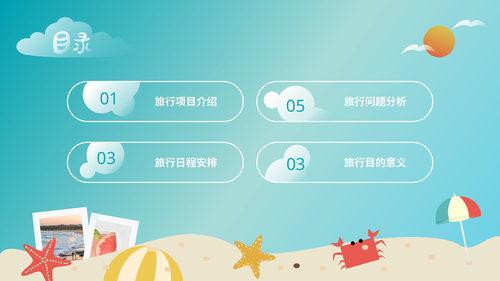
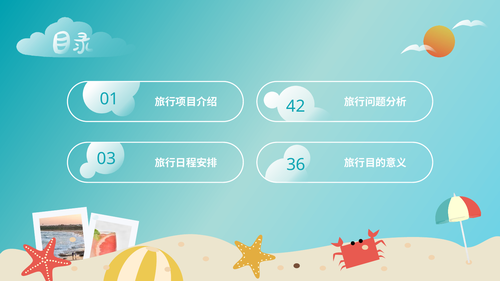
05: 05 -> 42
03 at (296, 165): 03 -> 36
